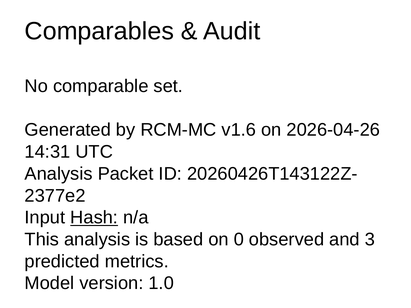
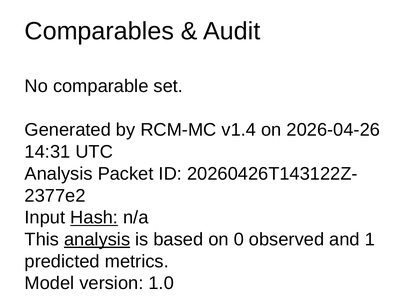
v1.6: v1.6 -> v1.4
analysis at (97, 240) underline: none -> present
3: 3 -> 1
